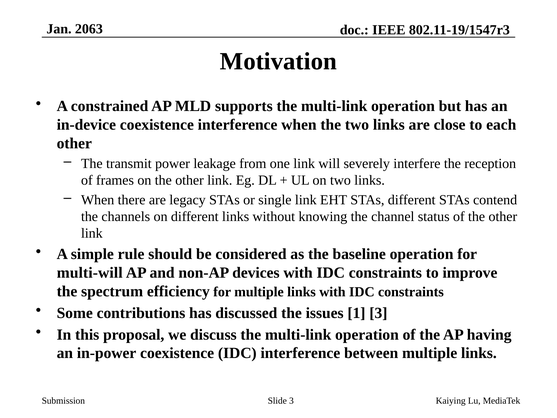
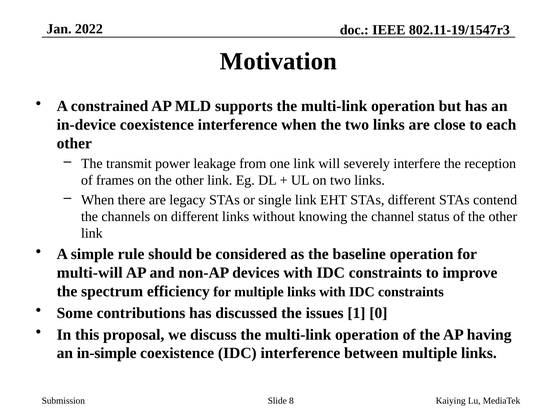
2063: 2063 -> 2022
1 3: 3 -> 0
in-power: in-power -> in-simple
Slide 3: 3 -> 8
